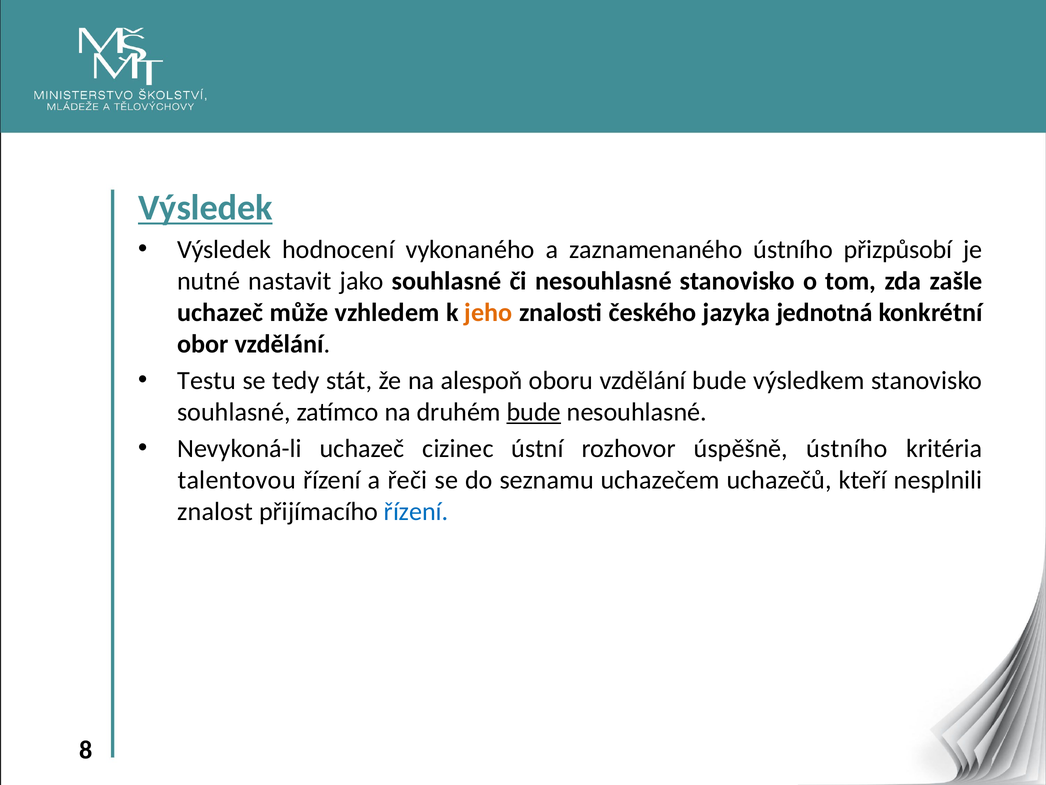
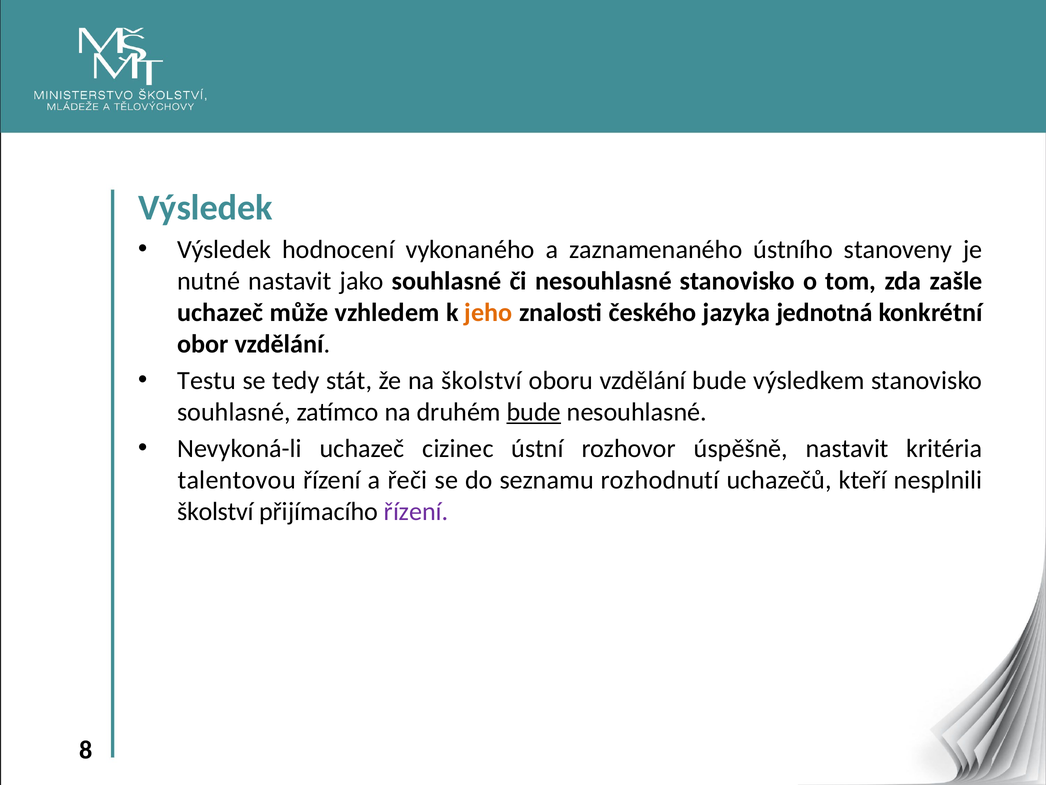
Výsledek at (205, 208) underline: present -> none
přizpůsobí: přizpůsobí -> stanoveny
na alespoň: alespoň -> školství
úspěšně ústního: ústního -> nastavit
uchazečem: uchazečem -> rozhodnutí
znalost at (215, 511): znalost -> školství
řízení at (416, 511) colour: blue -> purple
